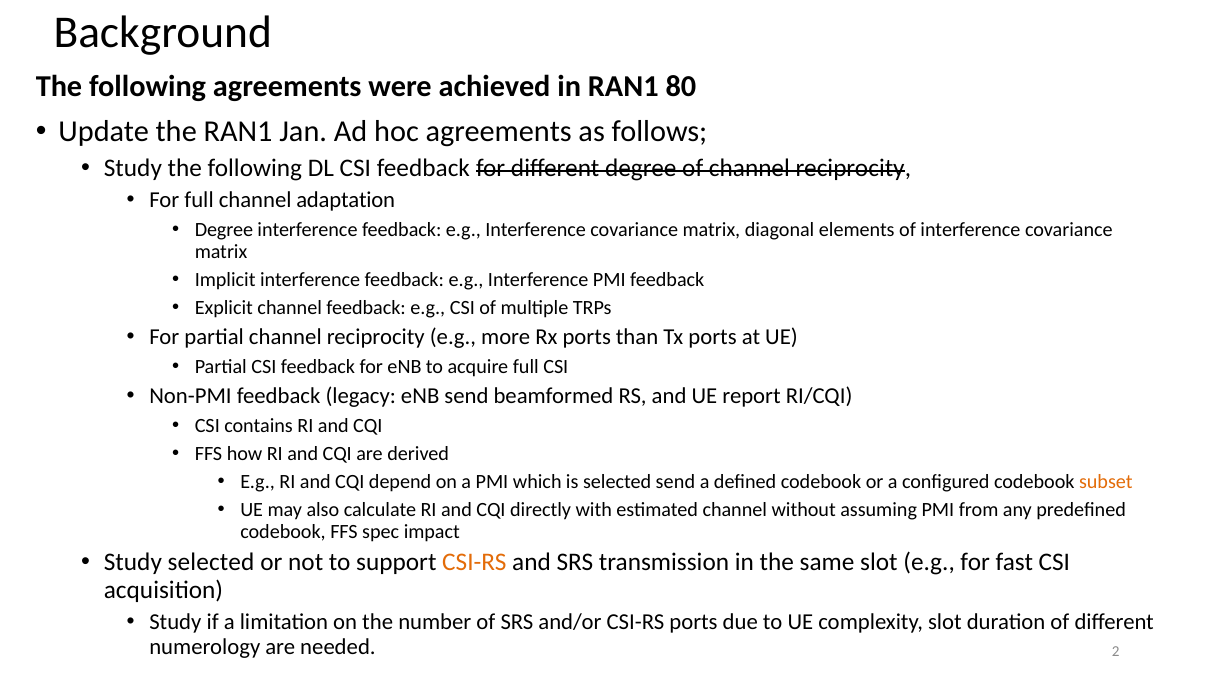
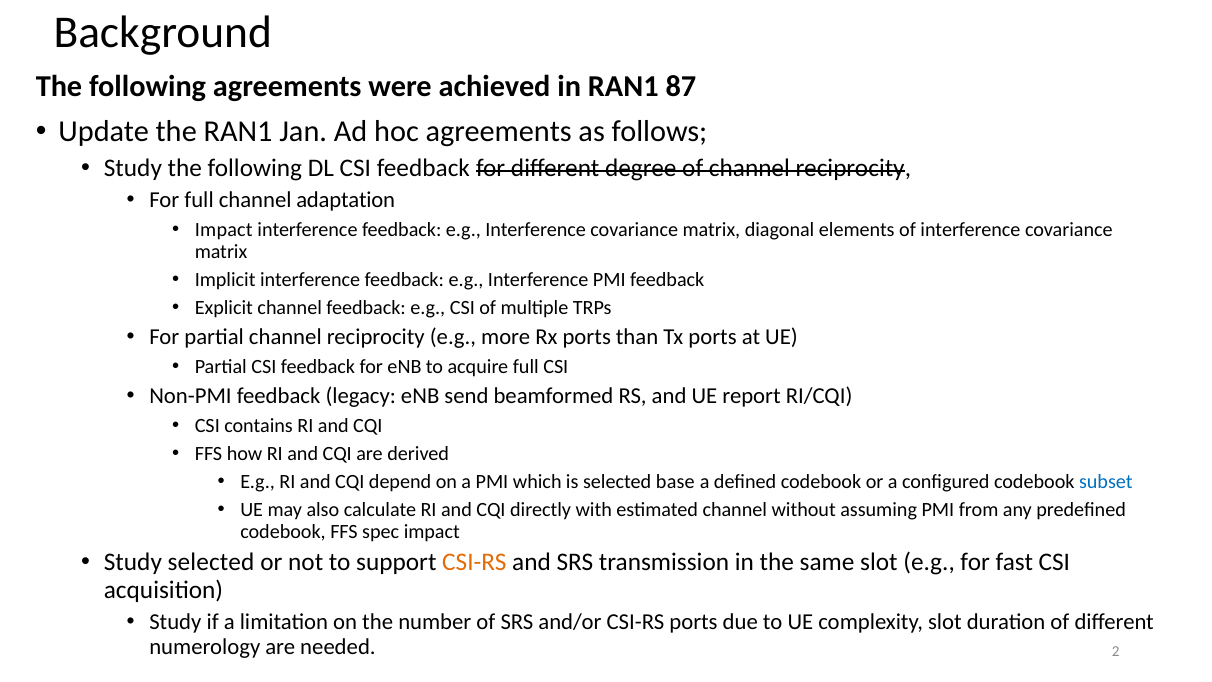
80: 80 -> 87
Degree at (224, 230): Degree -> Impact
selected send: send -> base
subset colour: orange -> blue
